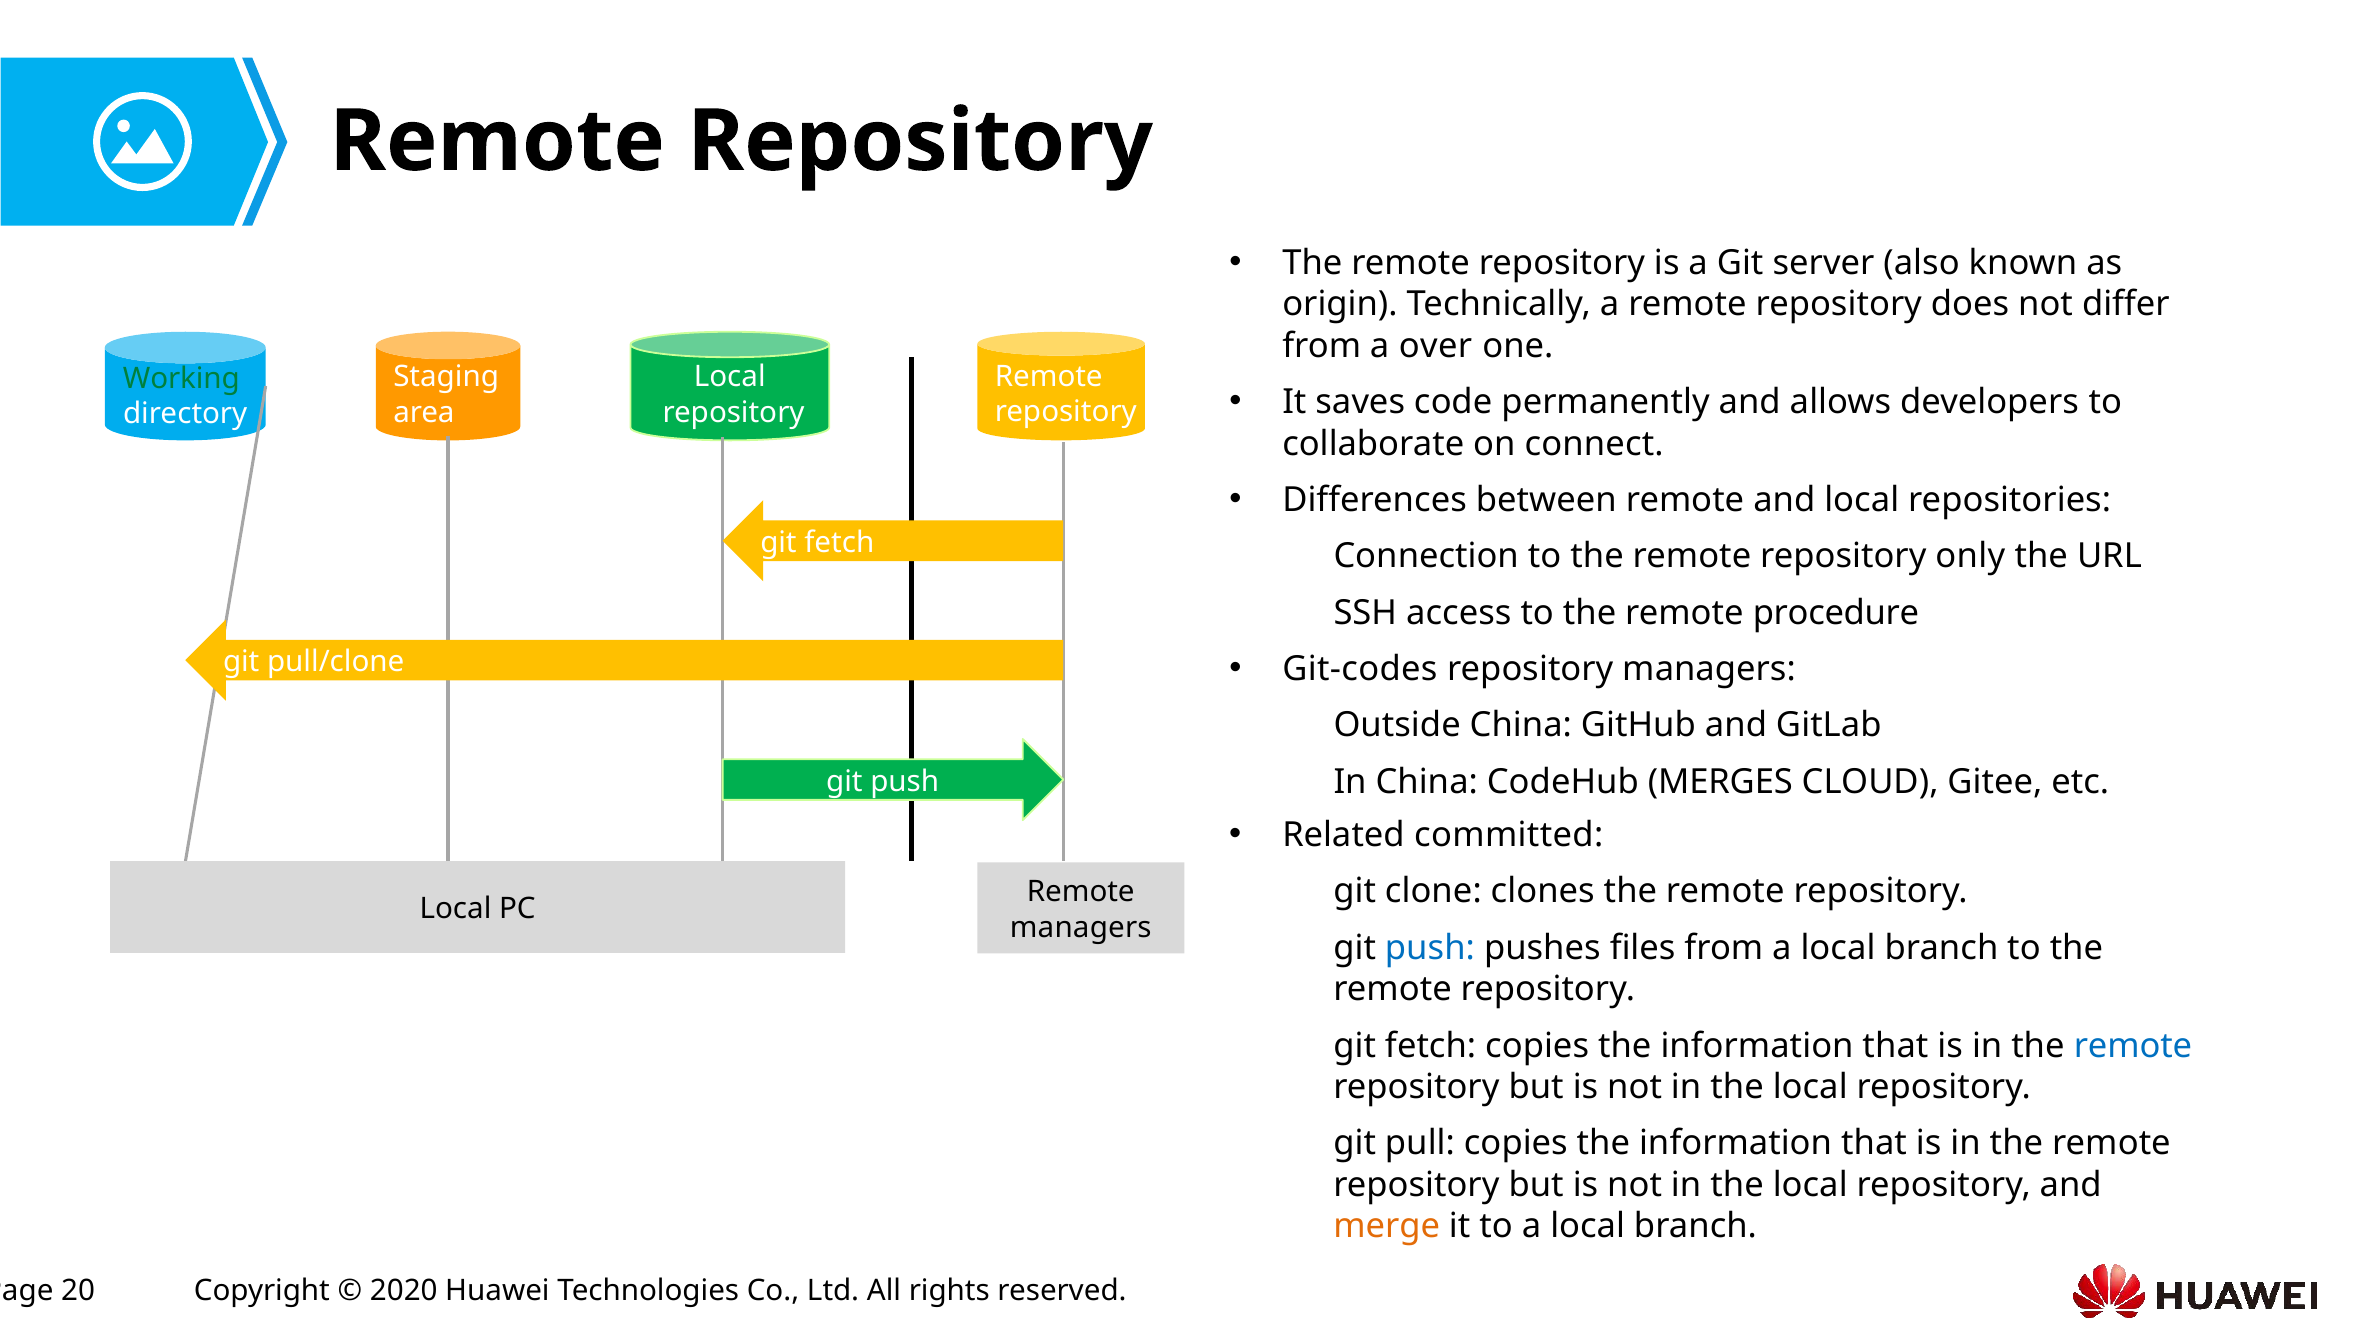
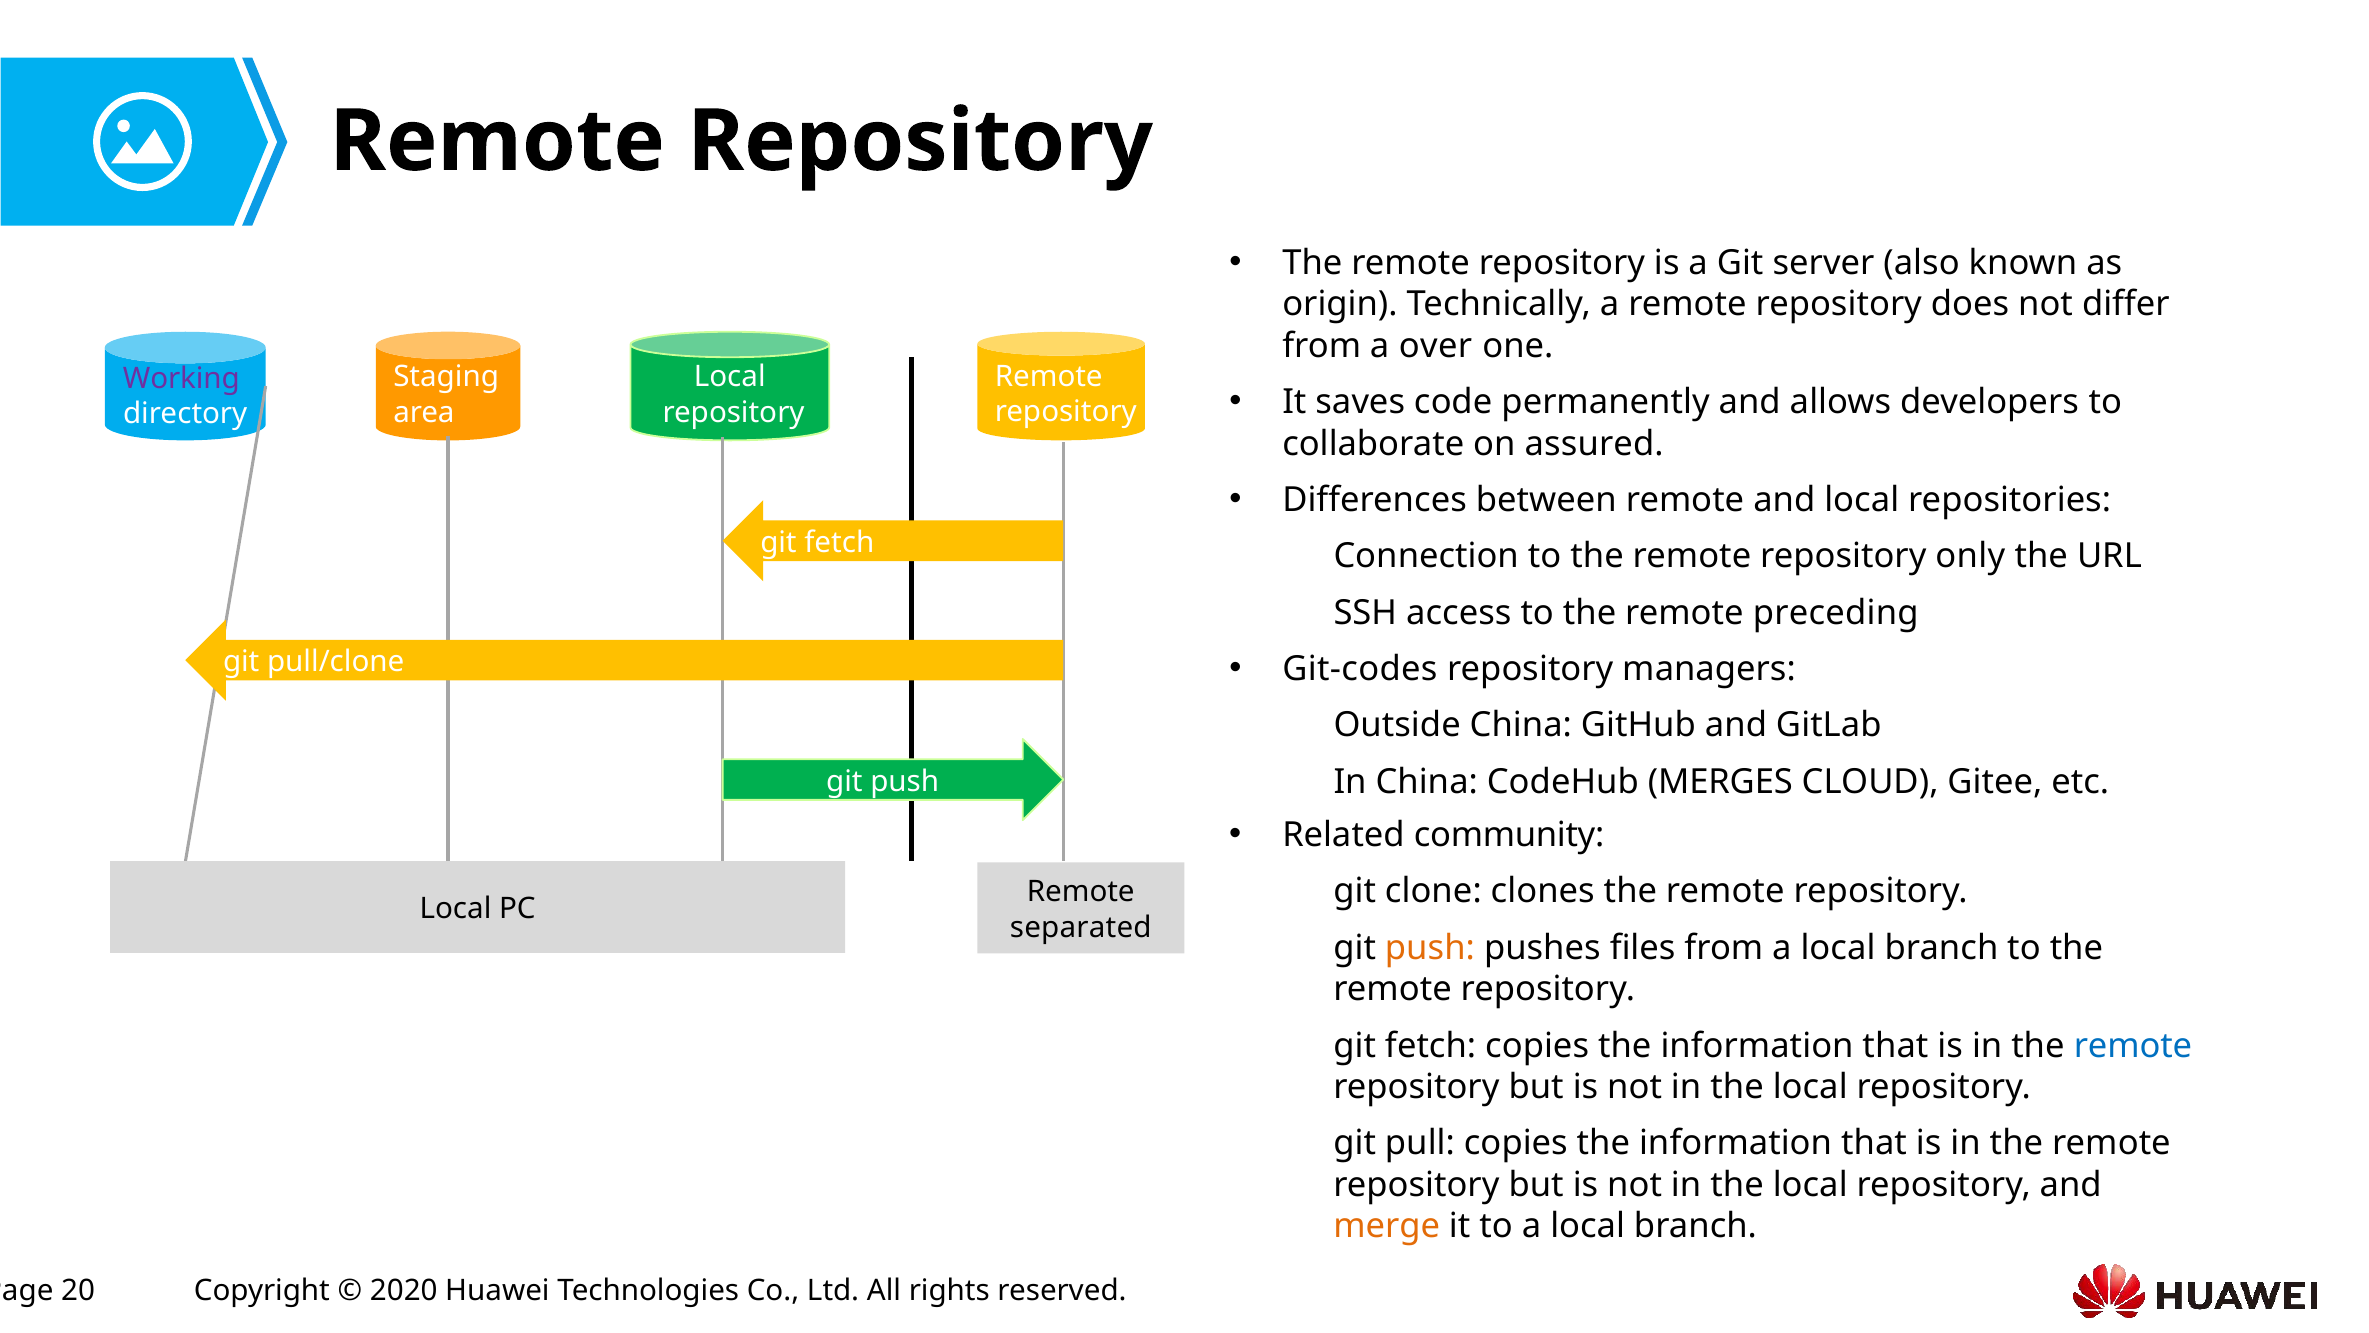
Working colour: green -> purple
connect: connect -> assured
procedure: procedure -> preceding
committed: committed -> community
managers at (1081, 927): managers -> separated
push at (1430, 948) colour: blue -> orange
